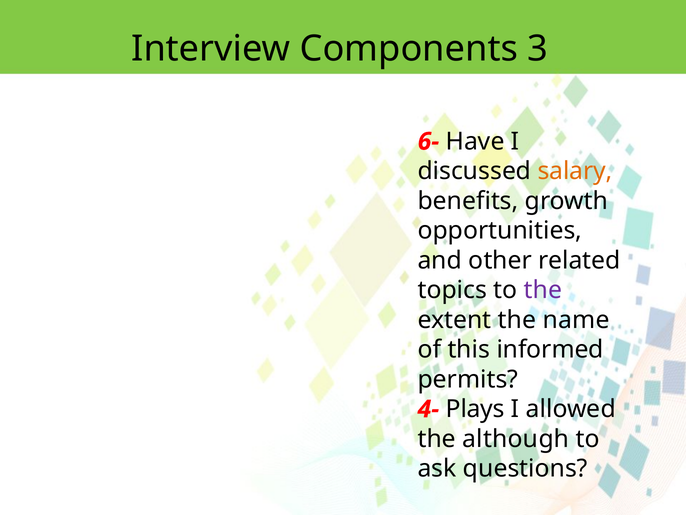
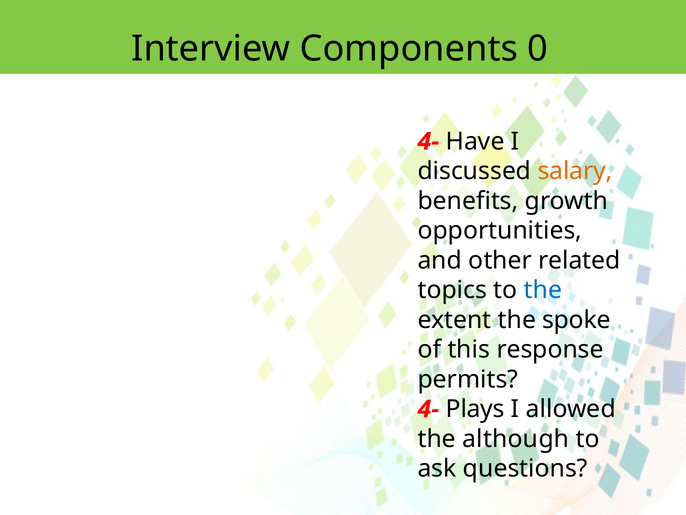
3: 3 -> 0
6- at (428, 141): 6- -> 4-
the at (543, 290) colour: purple -> blue
name: name -> spoke
informed: informed -> response
